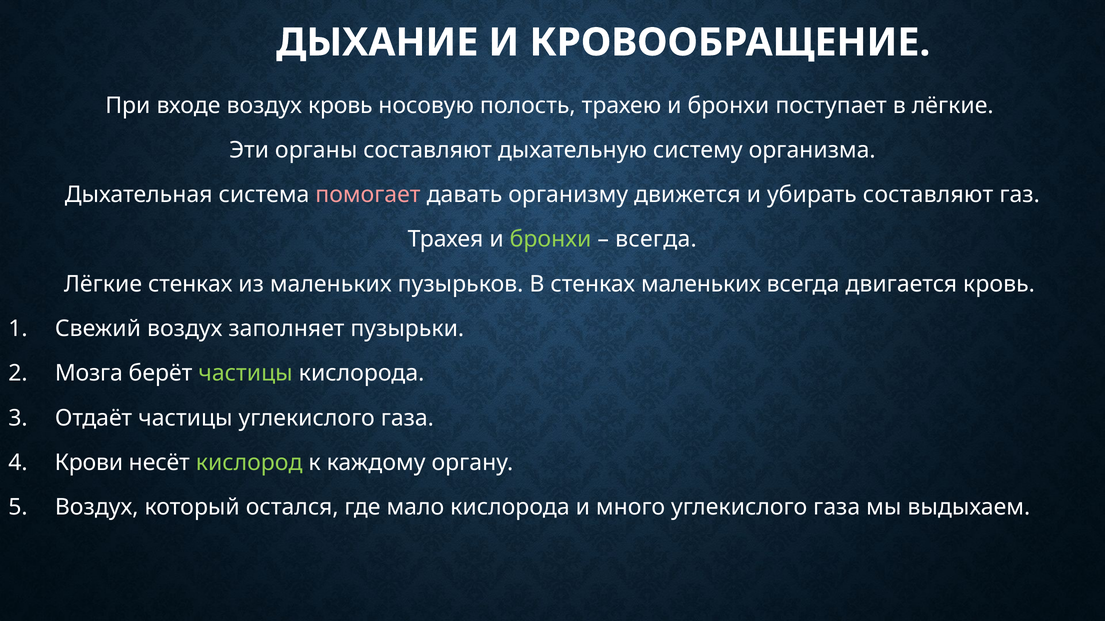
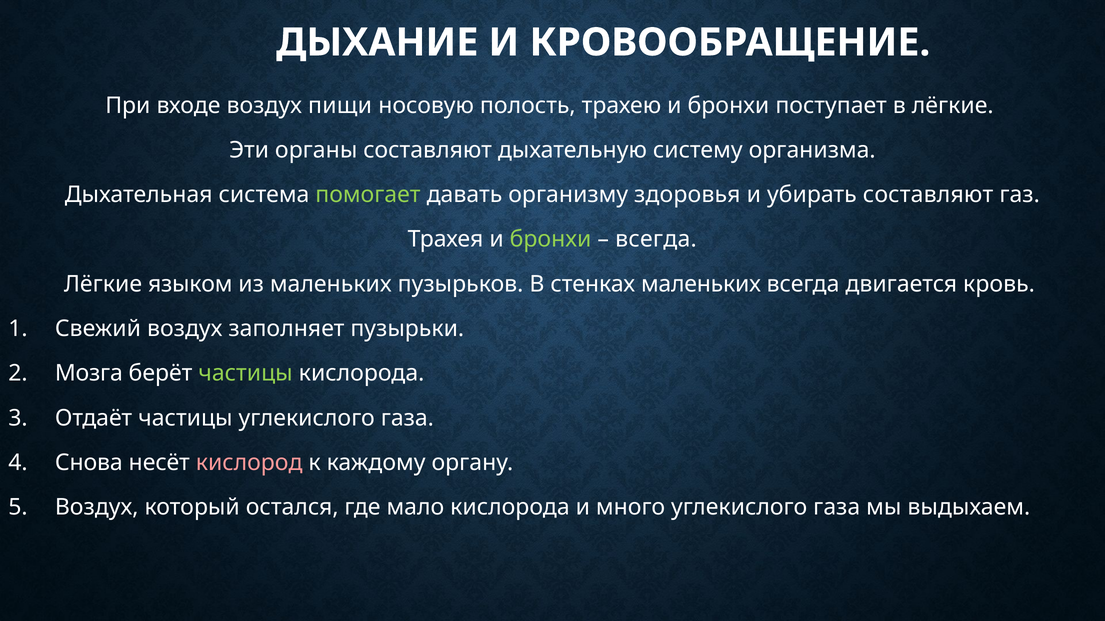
воздух кровь: кровь -> пищи
помогает colour: pink -> light green
движется: движется -> здоровья
Лёгкие стенках: стенках -> языком
Крови: Крови -> Снова
кислород colour: light green -> pink
